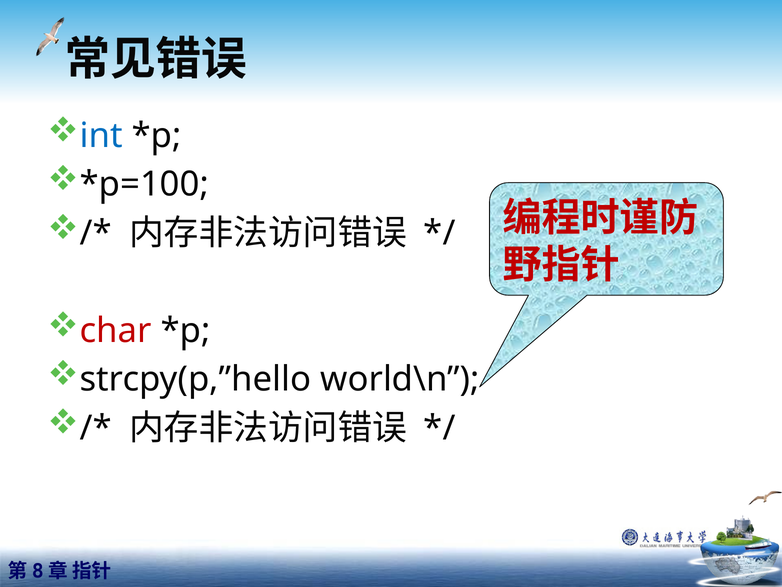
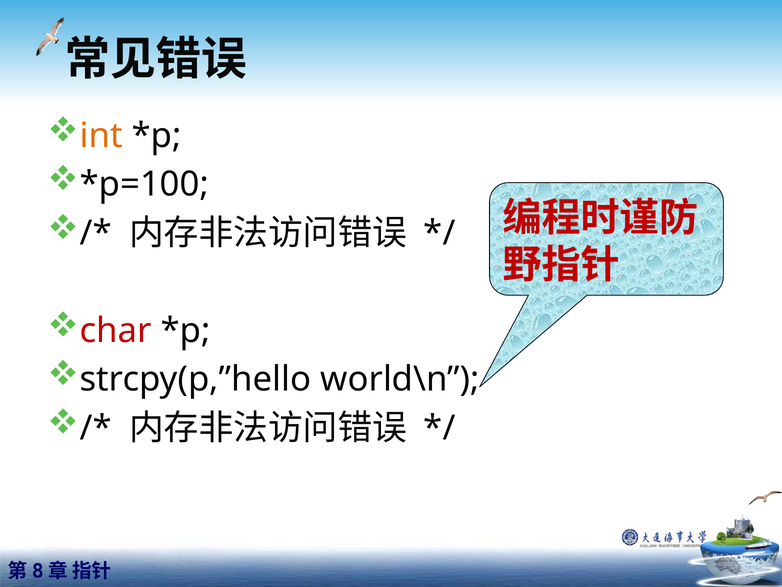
int colour: blue -> orange
